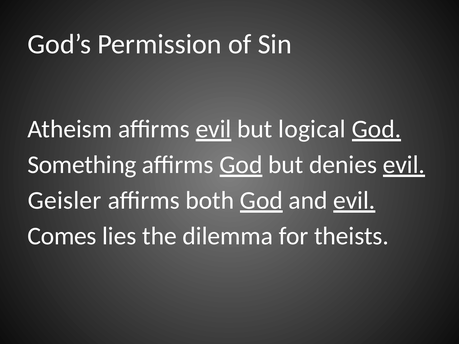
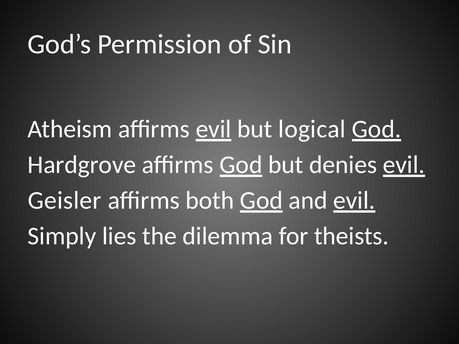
Something: Something -> Hardgrove
Comes: Comes -> Simply
